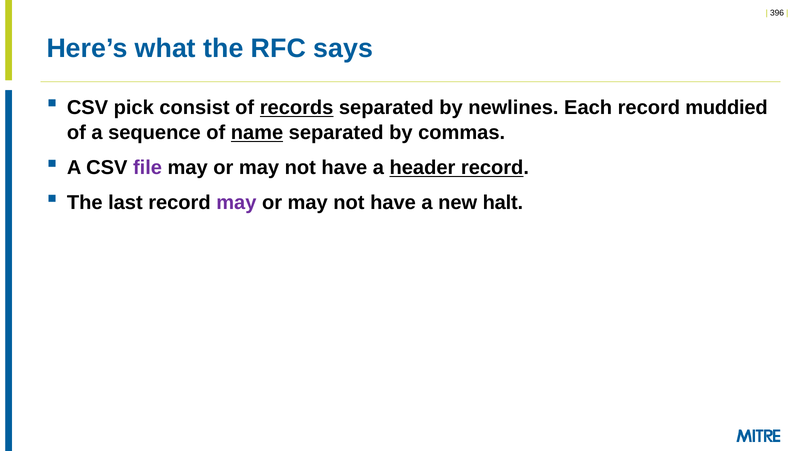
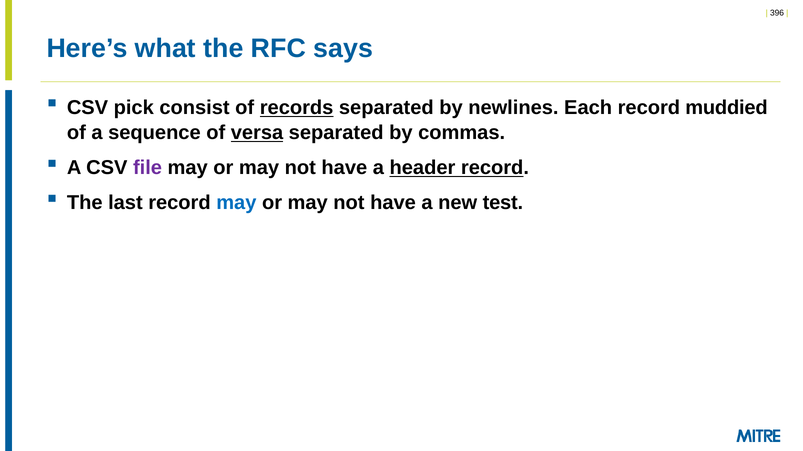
name: name -> versa
may at (236, 203) colour: purple -> blue
halt: halt -> test
